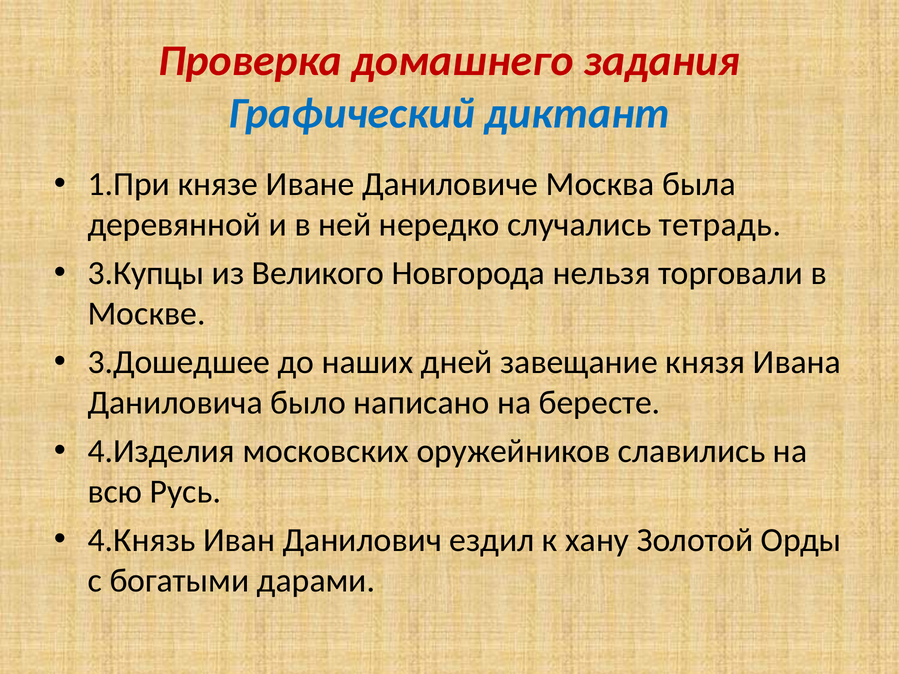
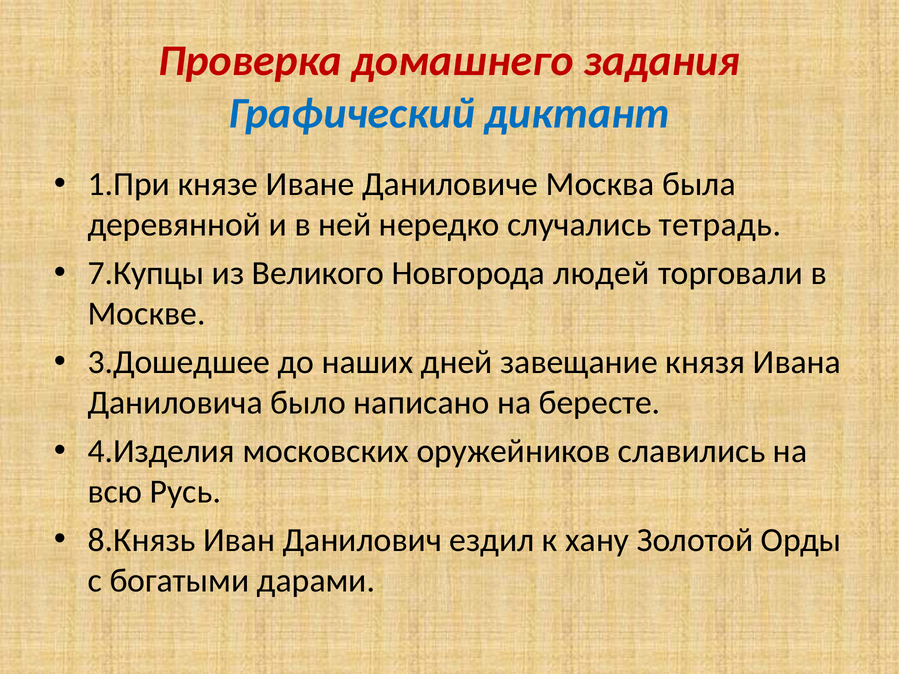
3.Купцы: 3.Купцы -> 7.Купцы
нельзя: нельзя -> людей
4.Князь: 4.Князь -> 8.Князь
